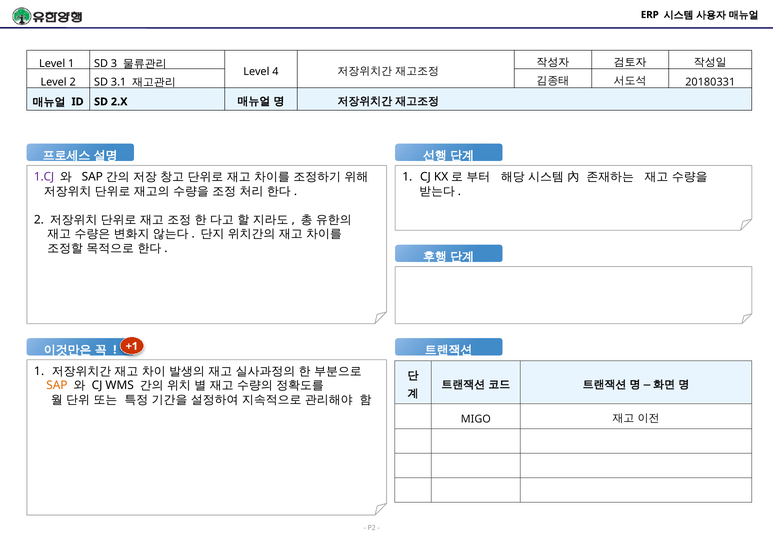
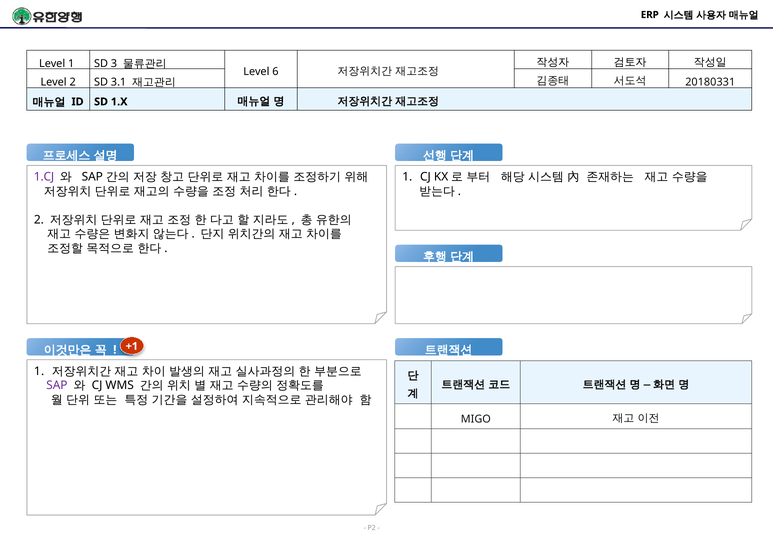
4: 4 -> 6
2.X: 2.X -> 1.X
SAP colour: orange -> purple
